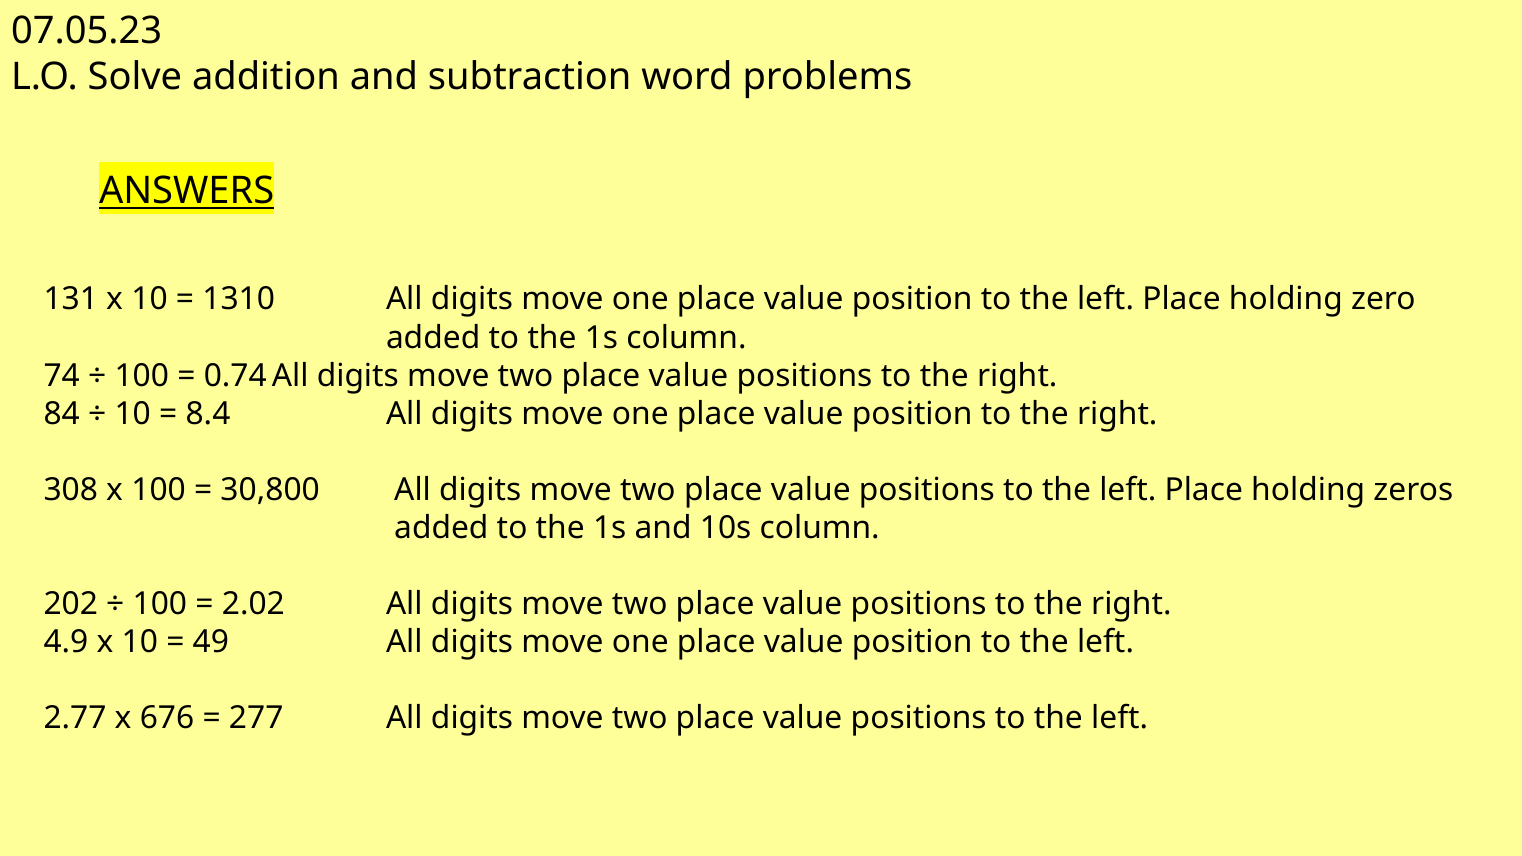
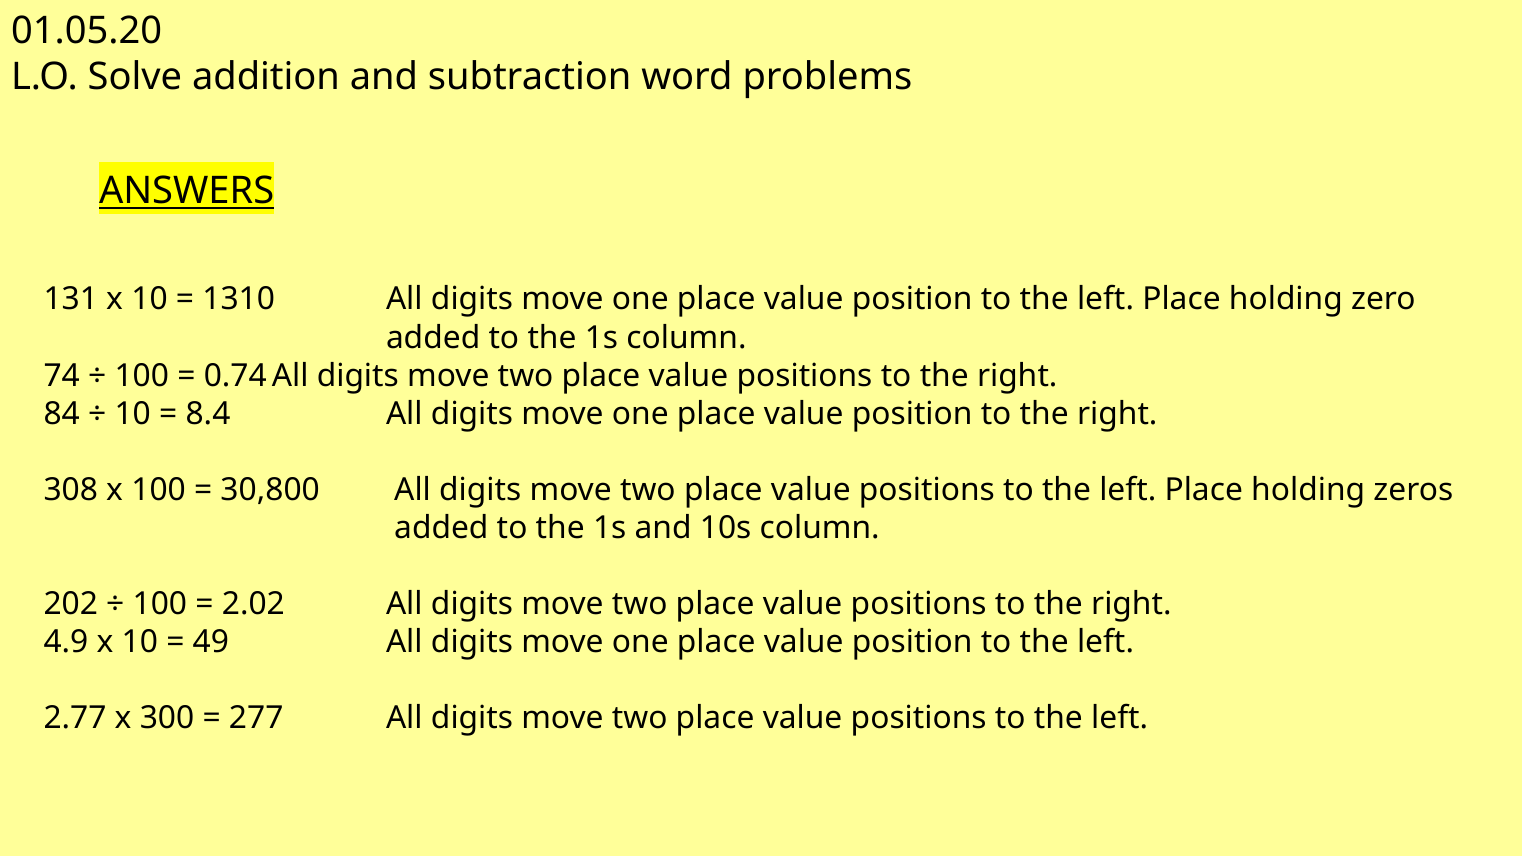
07.05.23: 07.05.23 -> 01.05.20
676: 676 -> 300
